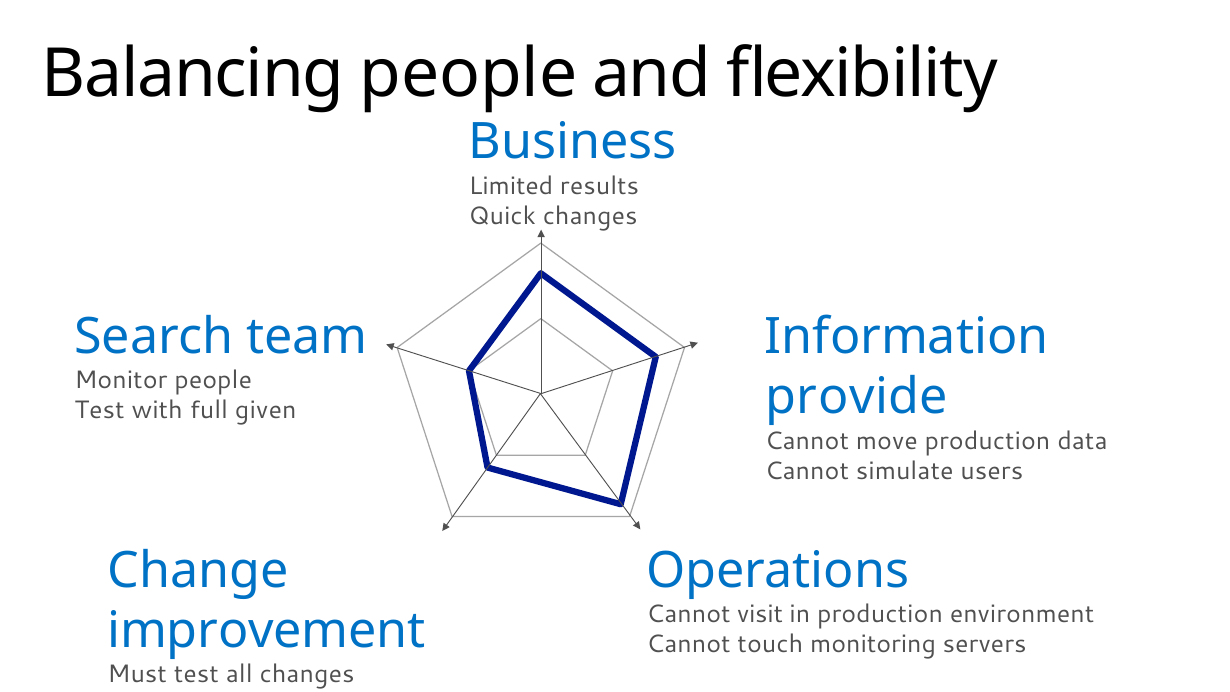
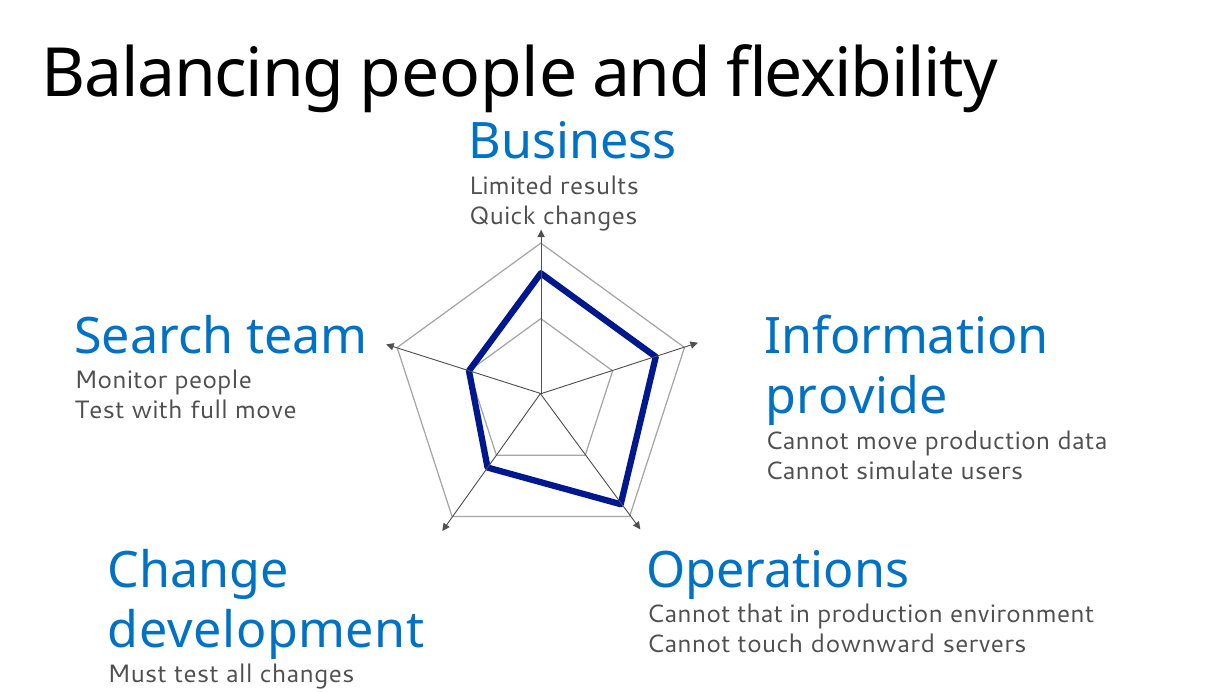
full given: given -> move
visit: visit -> that
improvement: improvement -> development
monitoring: monitoring -> downward
